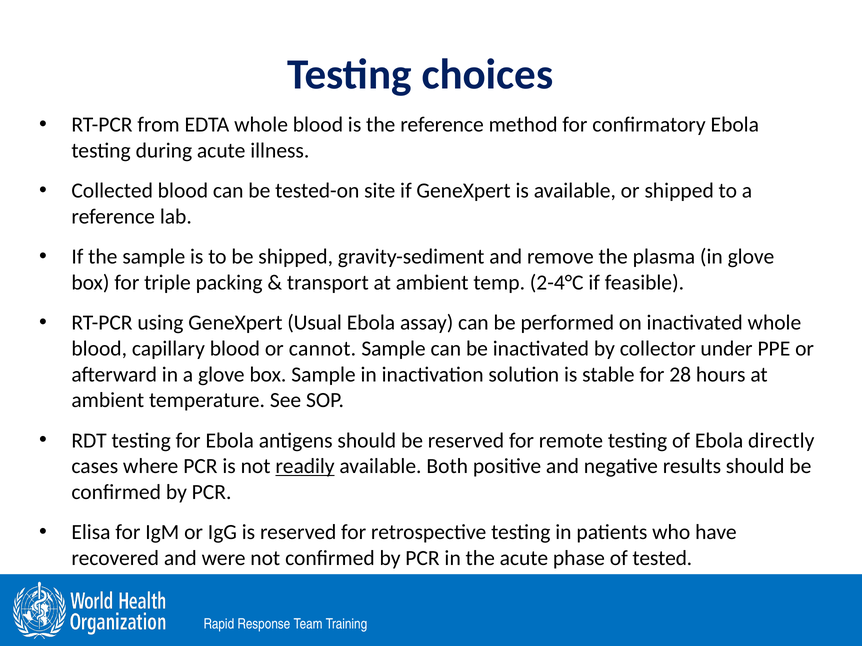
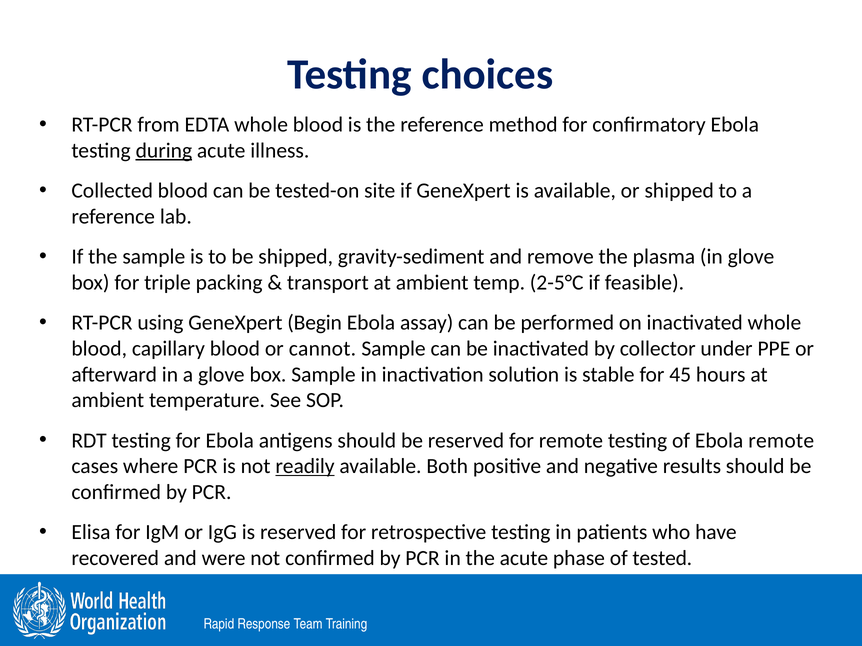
during underline: none -> present
2-4°C: 2-4°C -> 2-5°C
Usual: Usual -> Begin
28: 28 -> 45
Ebola directly: directly -> remote
